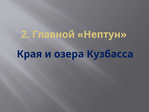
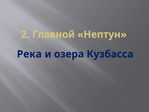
Края: Края -> Река
